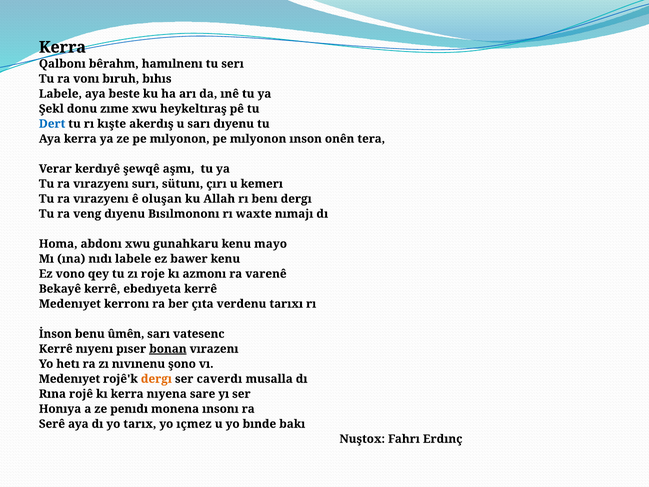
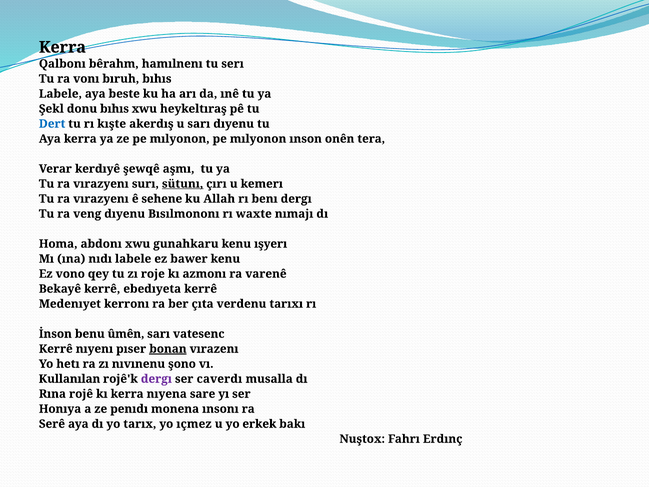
donu zıme: zıme -> bıhıs
sütunı underline: none -> present
oluşan: oluşan -> sehene
mayo: mayo -> ışyerı
Medenıyet at (69, 379): Medenıyet -> Kullanılan
dergı at (156, 379) colour: orange -> purple
bınde: bınde -> erkek
